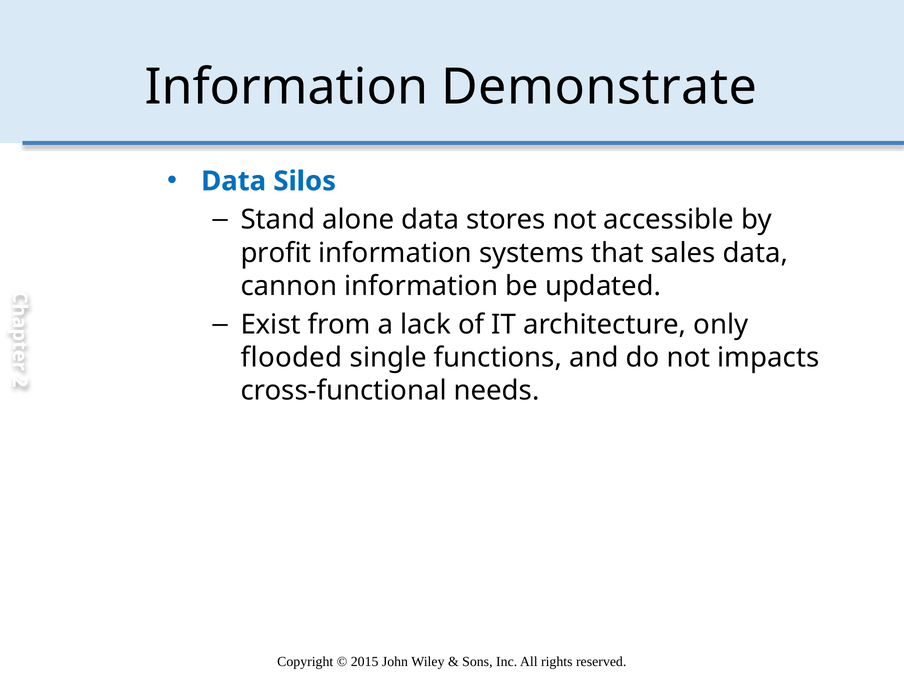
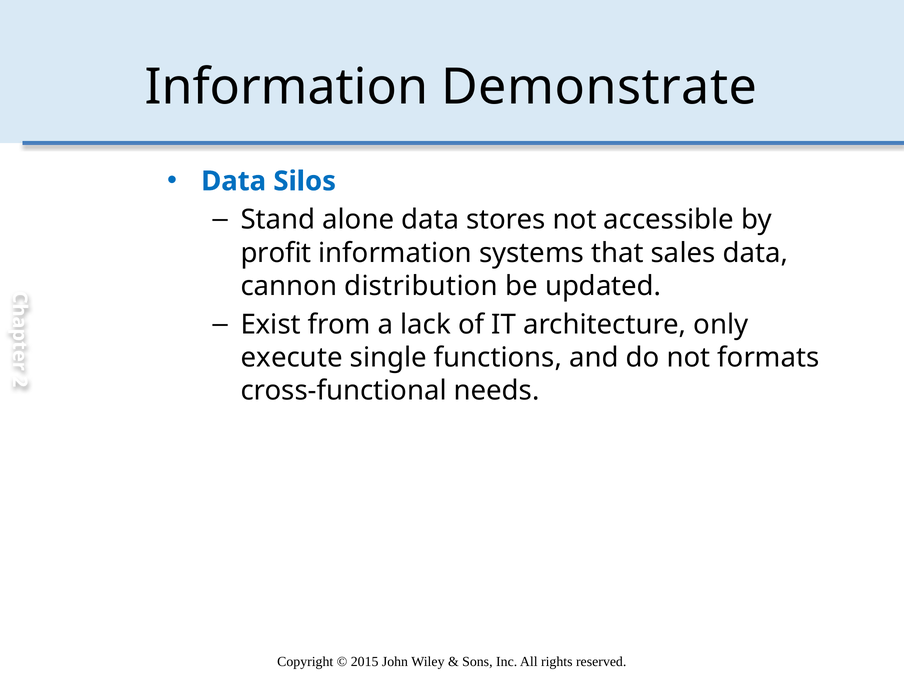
cannon information: information -> distribution
flooded: flooded -> execute
impacts: impacts -> formats
